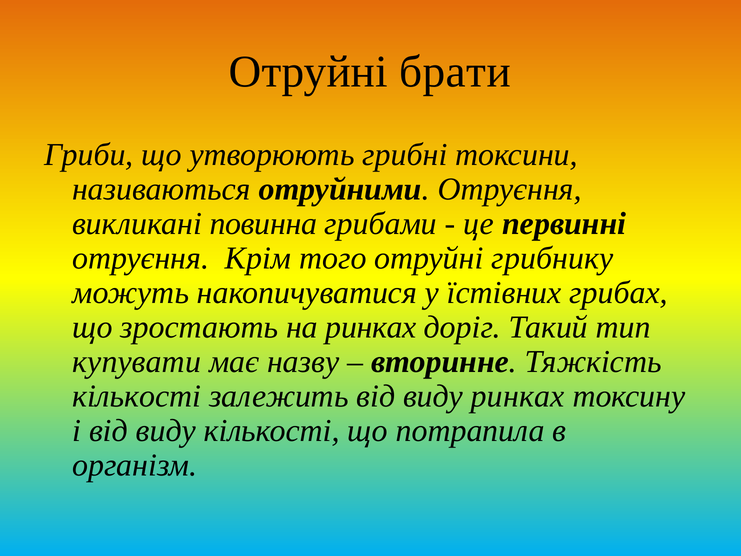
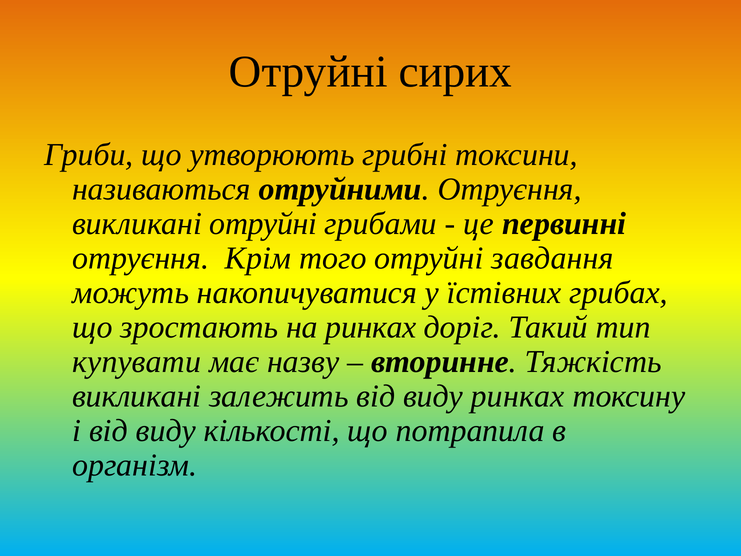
брати: брати -> сирих
викликані повинна: повинна -> отруйні
грибнику: грибнику -> завдання
кількості at (137, 396): кількості -> викликані
